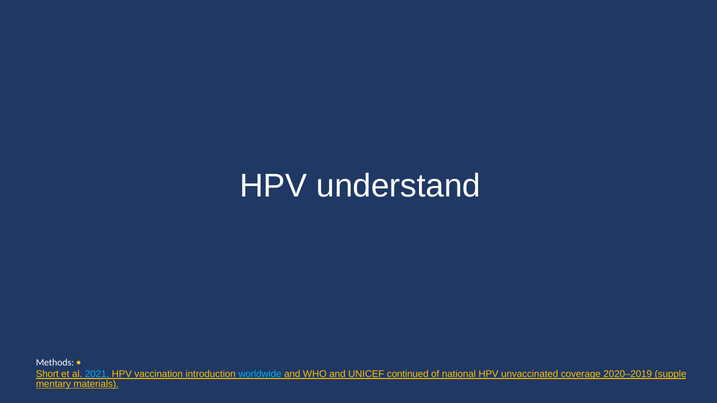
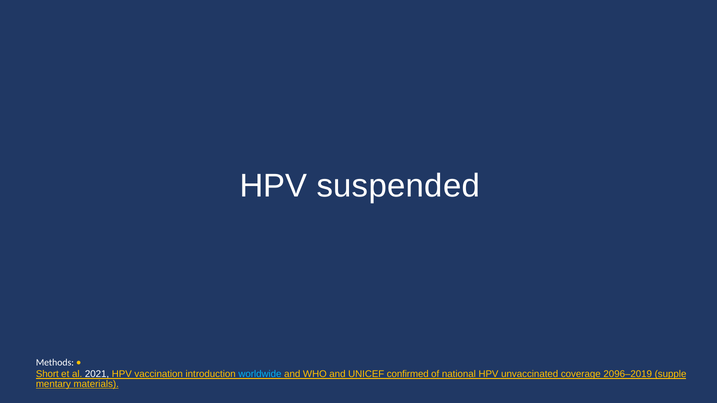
understand: understand -> suspended
2021 colour: light blue -> white
continued: continued -> confirmed
2020–2019: 2020–2019 -> 2096–2019
